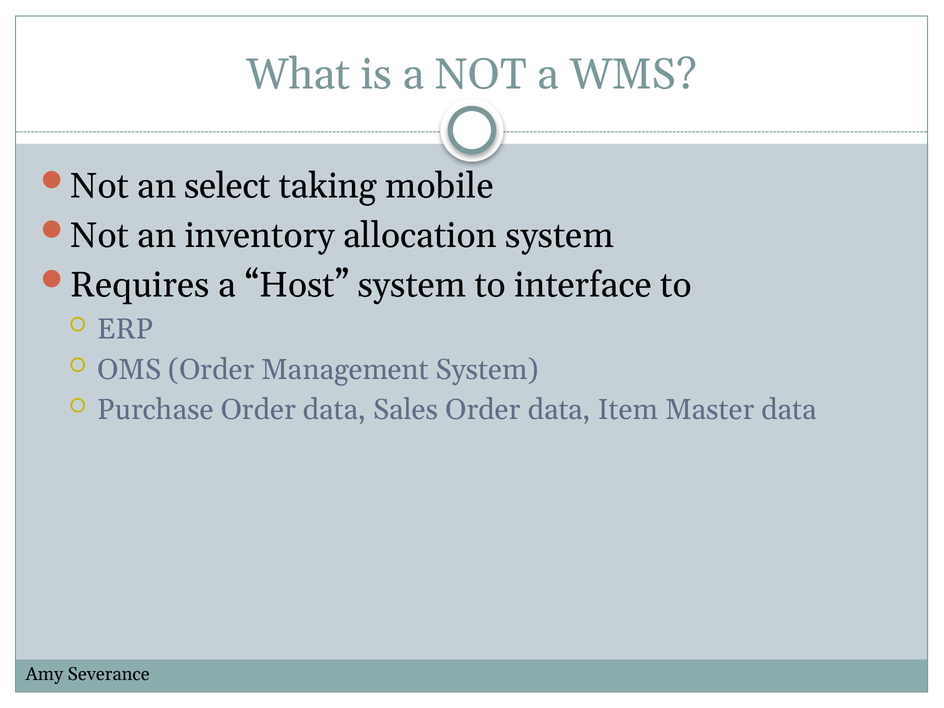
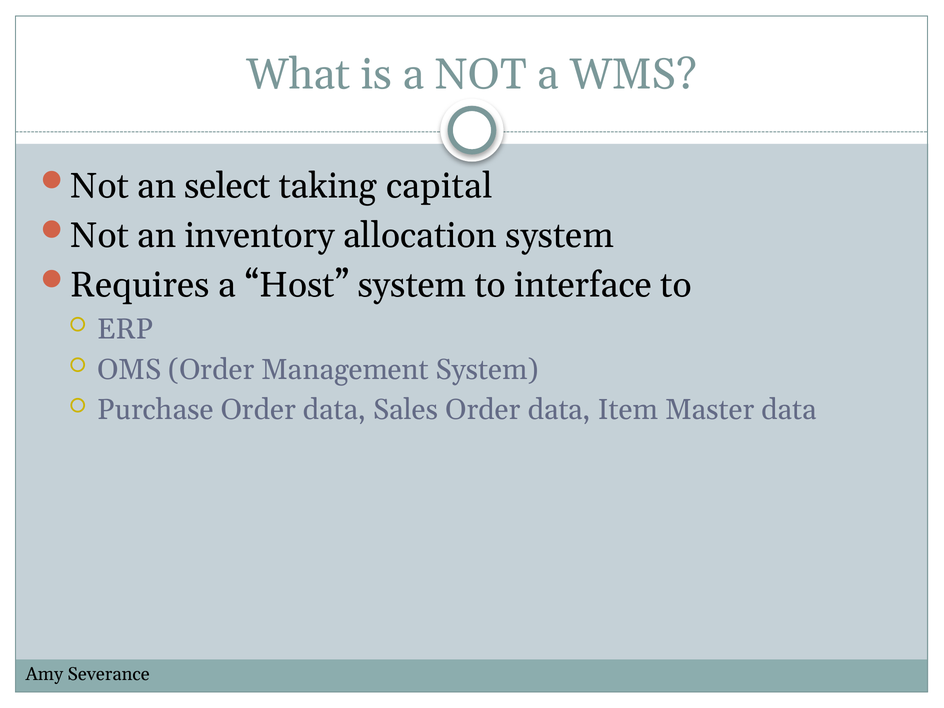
mobile: mobile -> capital
